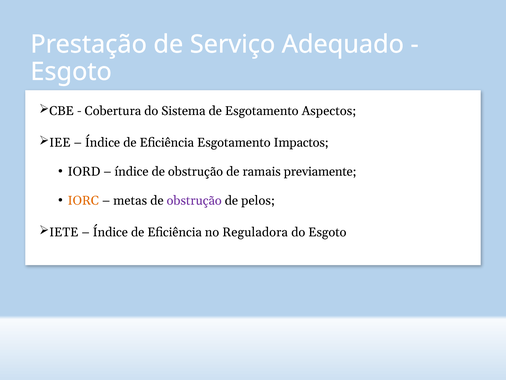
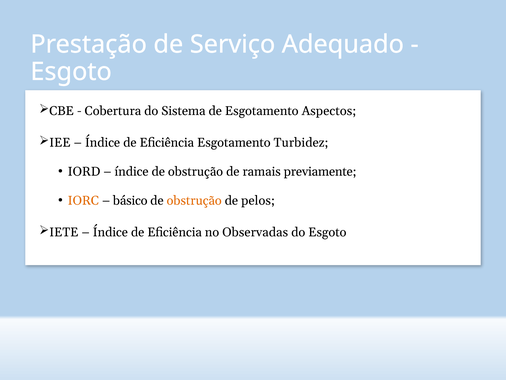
Impactos: Impactos -> Turbidez
metas: metas -> básico
obstrução at (194, 200) colour: purple -> orange
Reguladora: Reguladora -> Observadas
